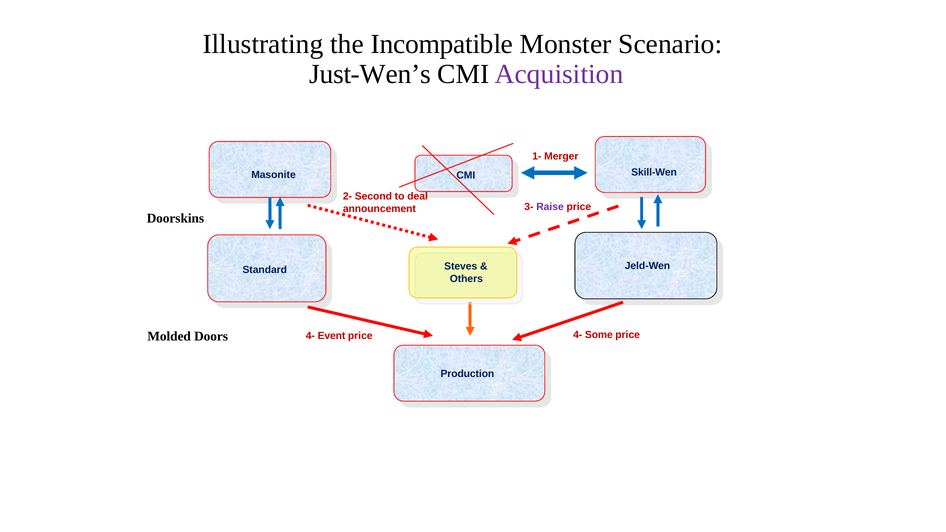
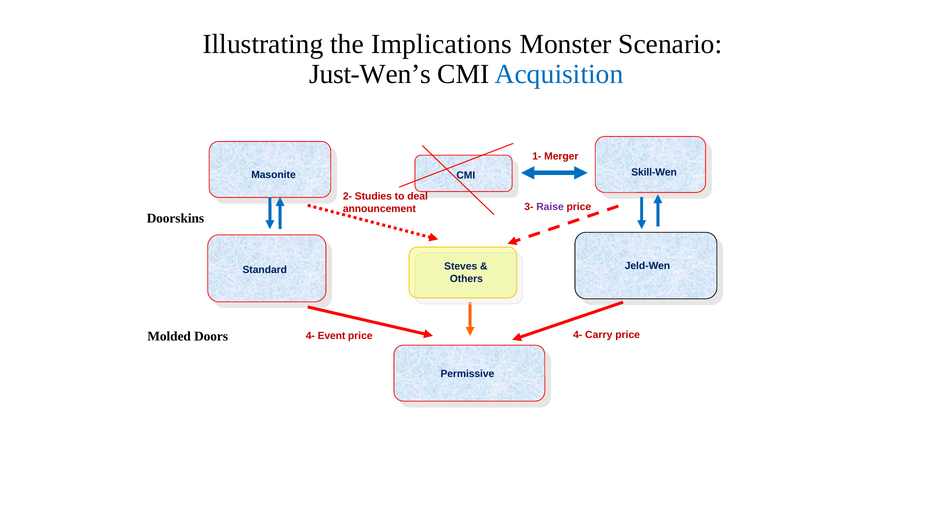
Incompatible: Incompatible -> Implications
Acquisition colour: purple -> blue
Second: Second -> Studies
Some: Some -> Carry
Production: Production -> Permissive
